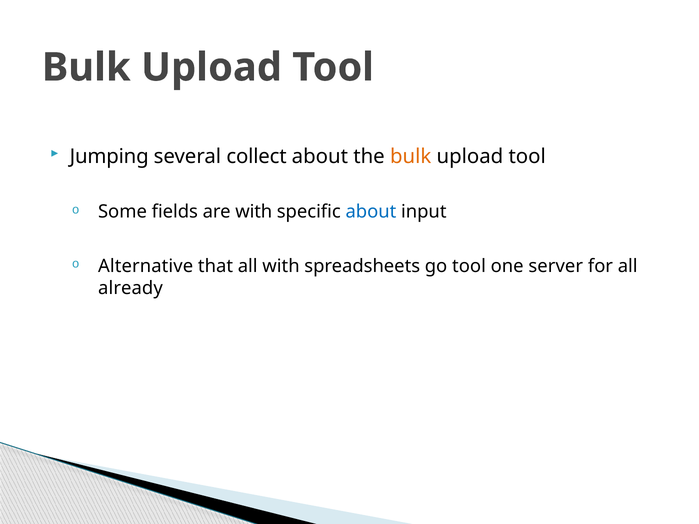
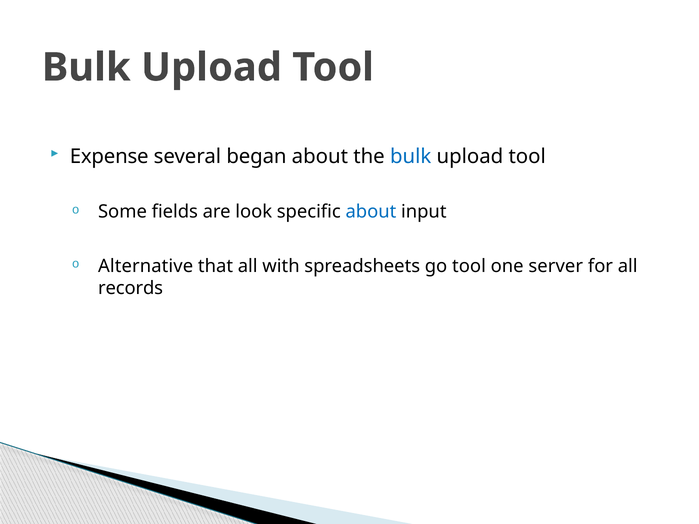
Jumping: Jumping -> Expense
collect: collect -> began
bulk at (411, 156) colour: orange -> blue
are with: with -> look
already: already -> records
